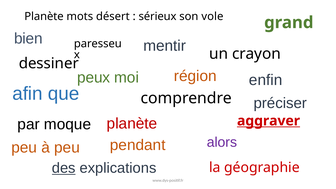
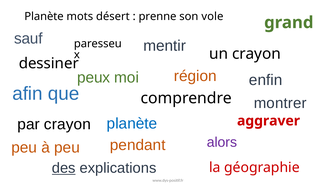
sérieux: sérieux -> prenne
bien: bien -> sauf
préciser: préciser -> montrer
planète at (132, 123) colour: red -> blue
par moque: moque -> crayon
aggraver underline: present -> none
